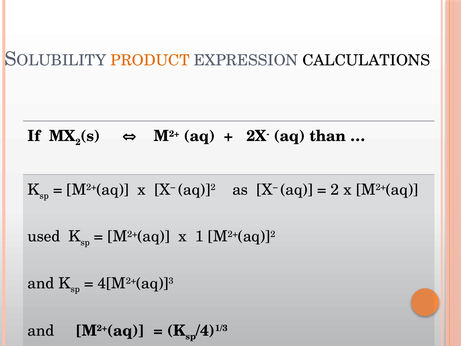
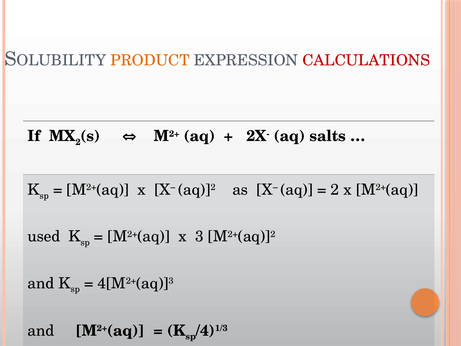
CALCULATIONS colour: black -> red
than: than -> salts
1: 1 -> 3
